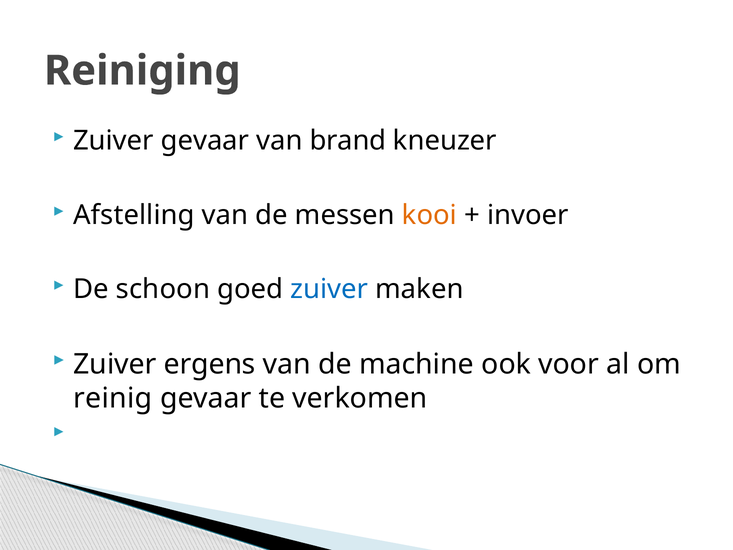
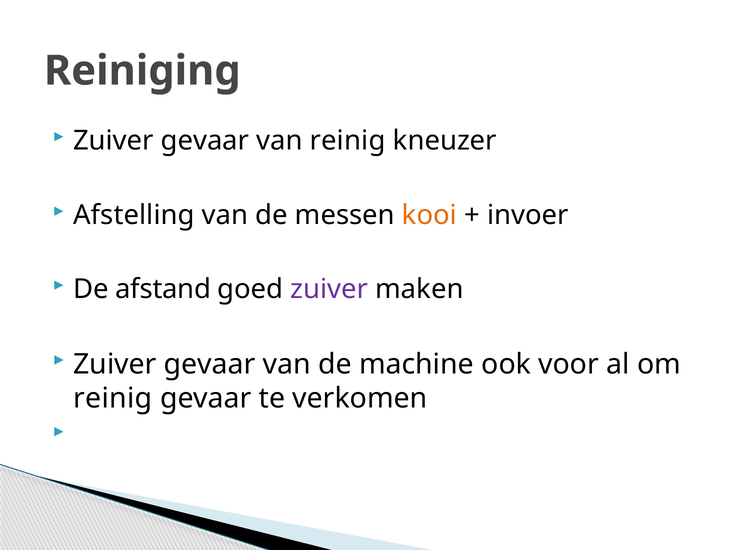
van brand: brand -> reinig
schoon: schoon -> afstand
zuiver at (329, 289) colour: blue -> purple
ergens at (210, 364): ergens -> gevaar
